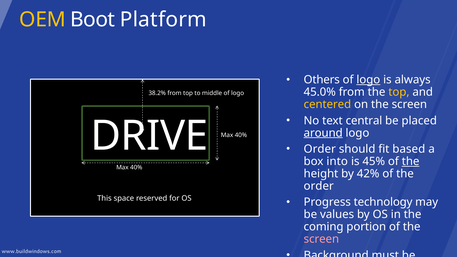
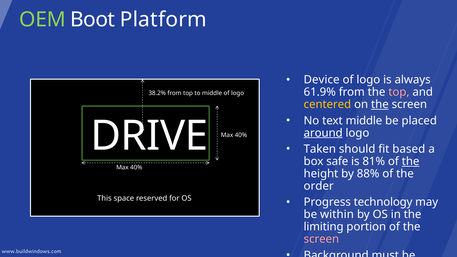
OEM colour: yellow -> light green
Others: Others -> Device
logo at (368, 80) underline: present -> none
45.0%: 45.0% -> 61.9%
top at (399, 92) colour: yellow -> pink
the at (380, 104) underline: none -> present
text central: central -> middle
Order at (320, 149): Order -> Taken
into: into -> safe
45%: 45% -> 81%
42%: 42% -> 88%
values: values -> within
coming: coming -> limiting
